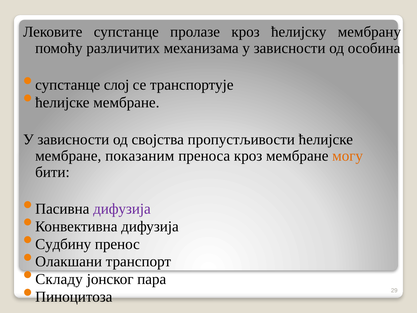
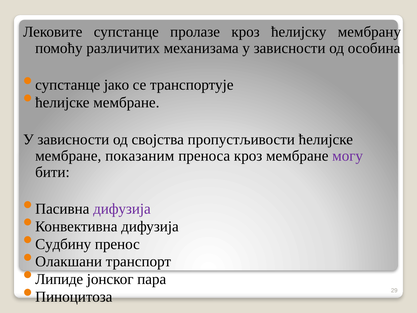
слој: слој -> јако
могу colour: orange -> purple
Складу: Складу -> Липиде
